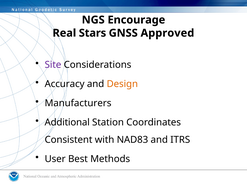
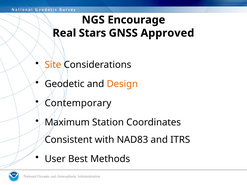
Site colour: purple -> orange
Accuracy: Accuracy -> Geodetic
Manufacturers: Manufacturers -> Contemporary
Additional: Additional -> Maximum
